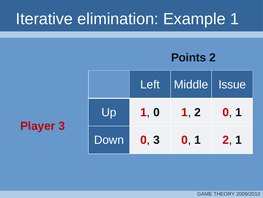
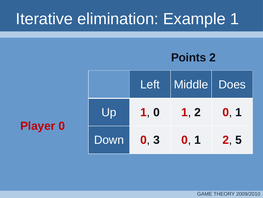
Issue: Issue -> Does
Player 3: 3 -> 0
2 1: 1 -> 5
